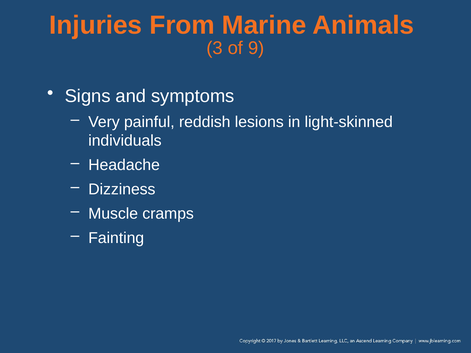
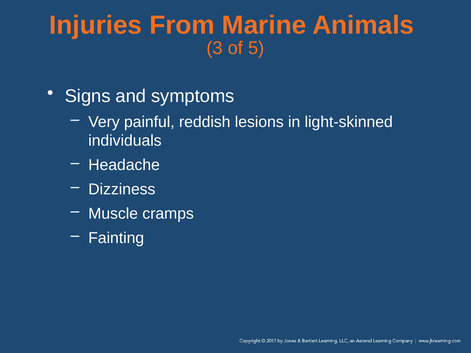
9: 9 -> 5
